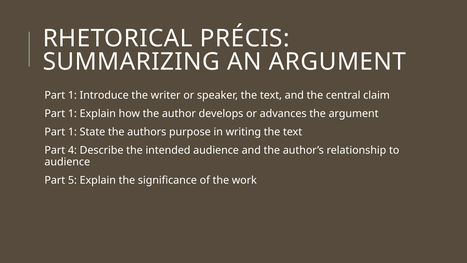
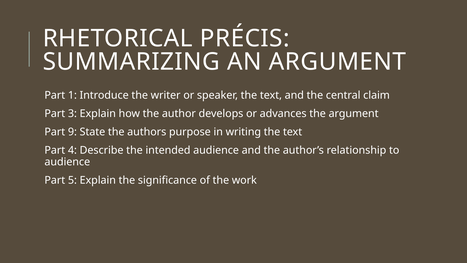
1 at (72, 113): 1 -> 3
1 at (72, 132): 1 -> 9
